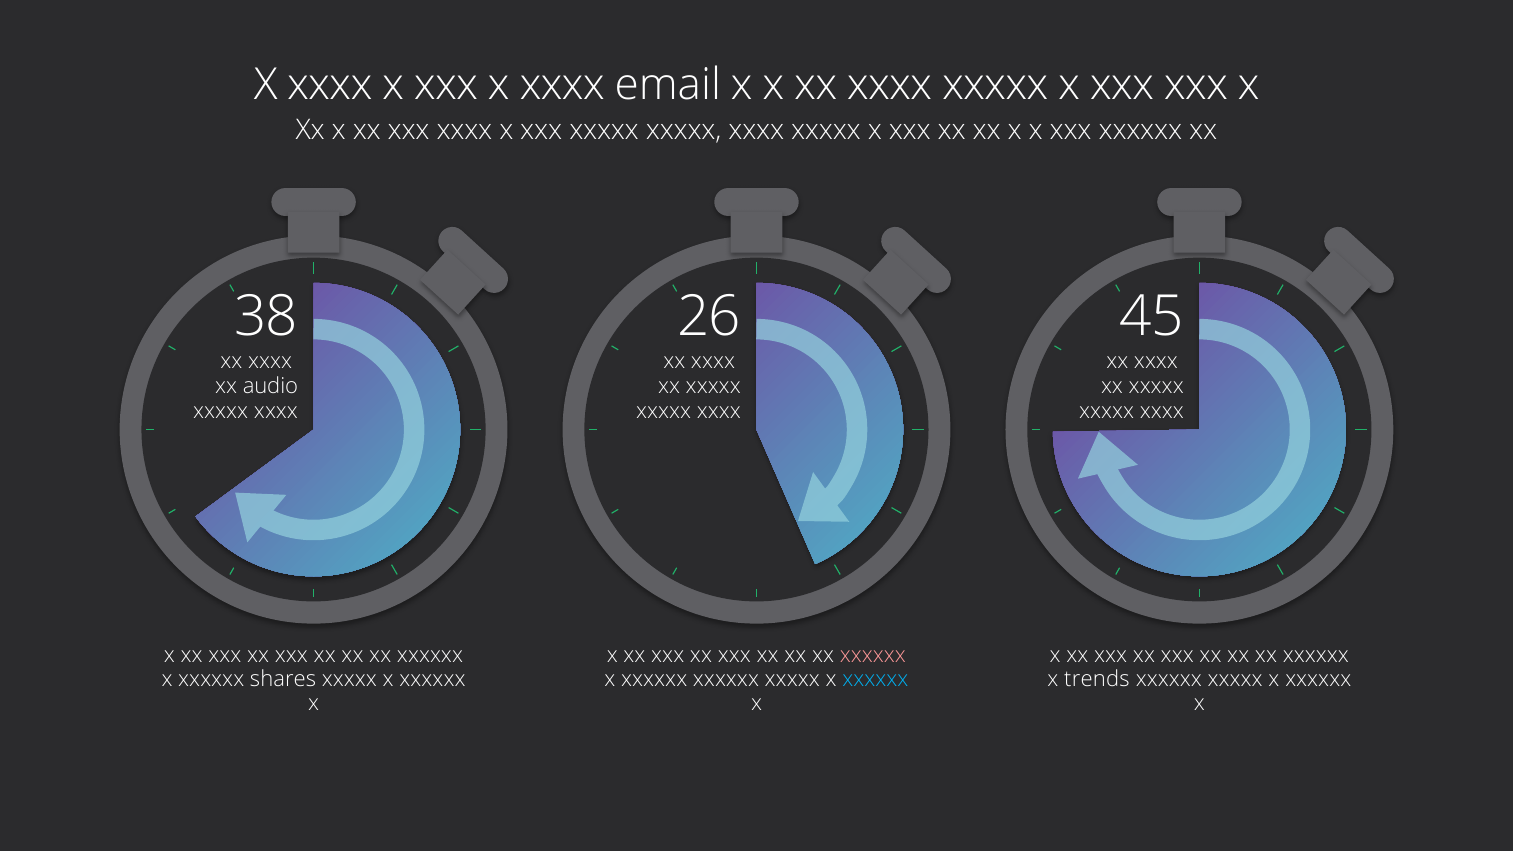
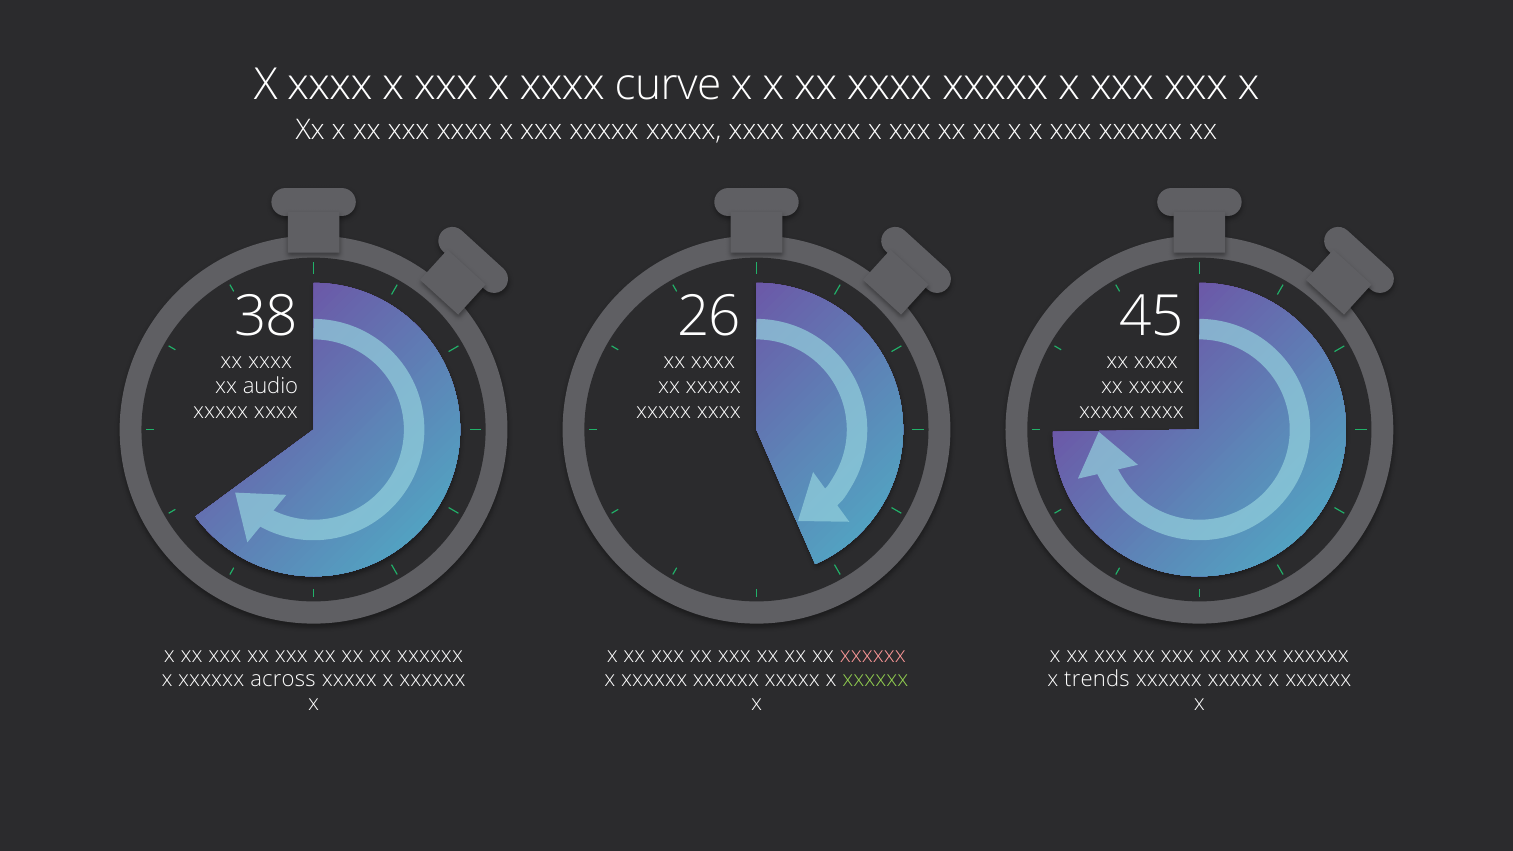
email: email -> curve
shares: shares -> across
xxxxxx at (875, 679) colour: light blue -> light green
